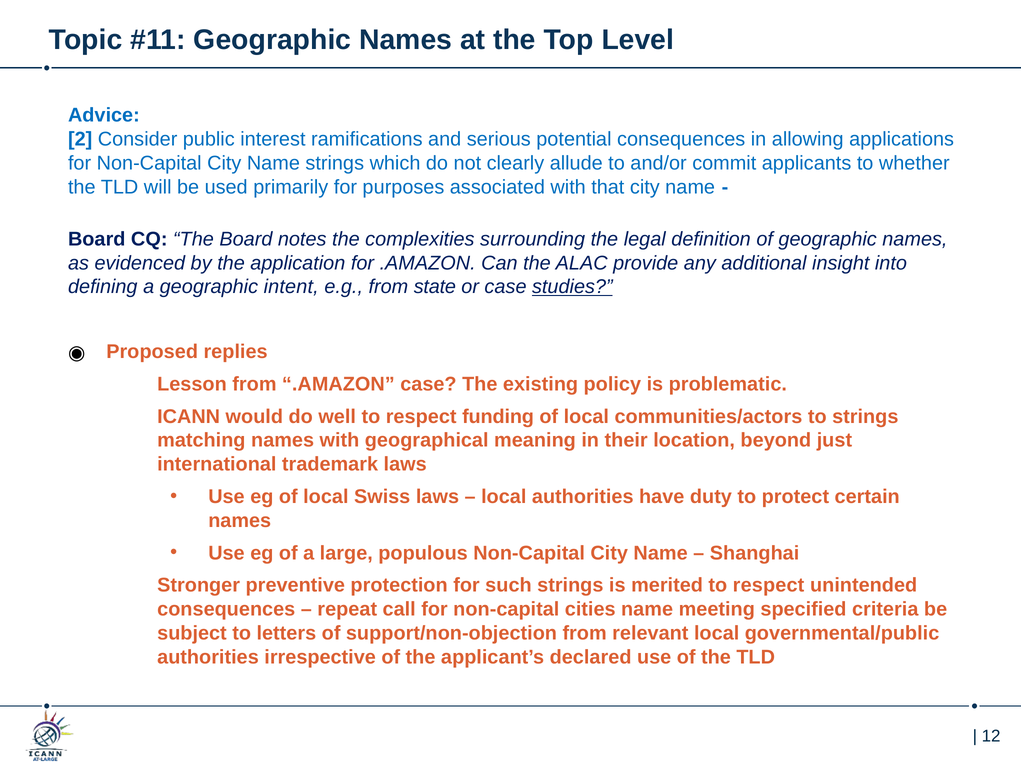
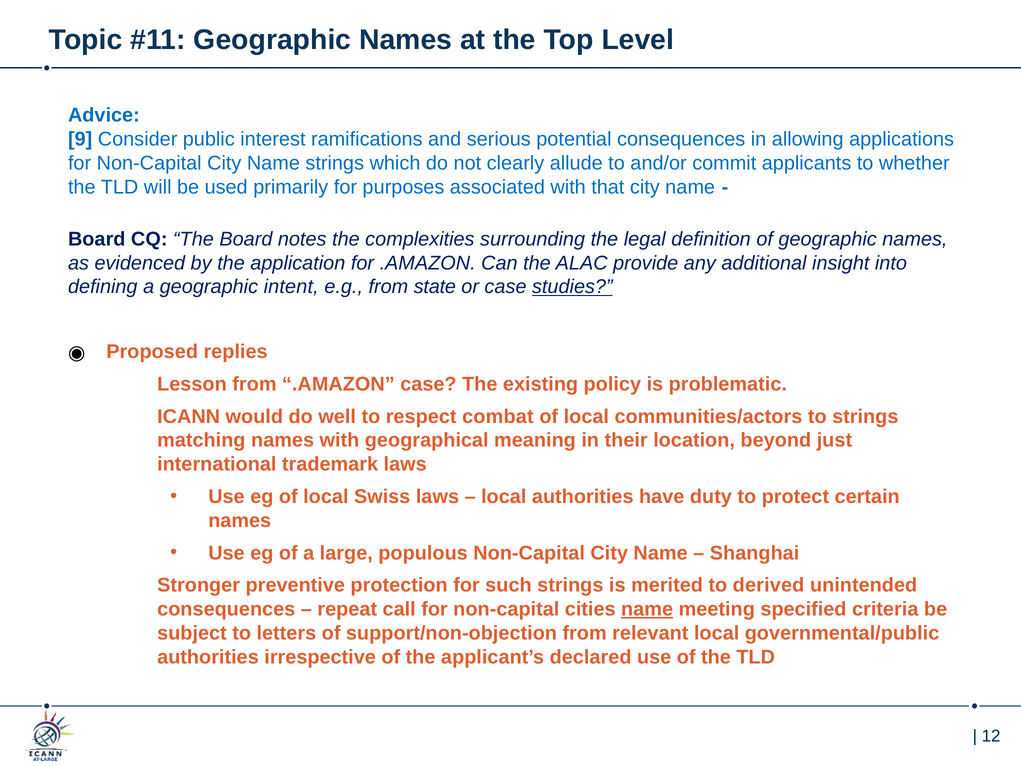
2: 2 -> 9
funding: funding -> combat
merited to respect: respect -> derived
name at (647, 609) underline: none -> present
